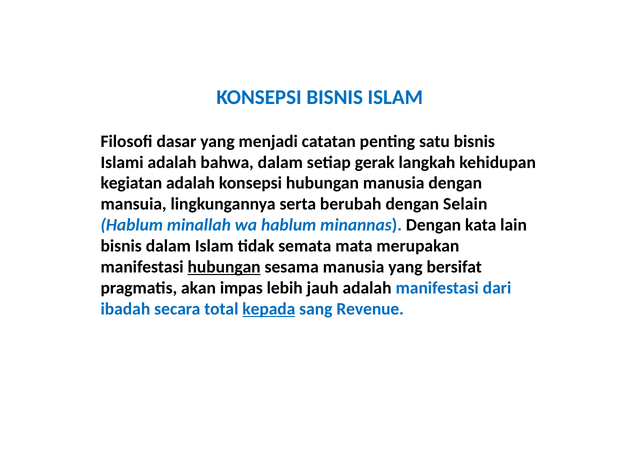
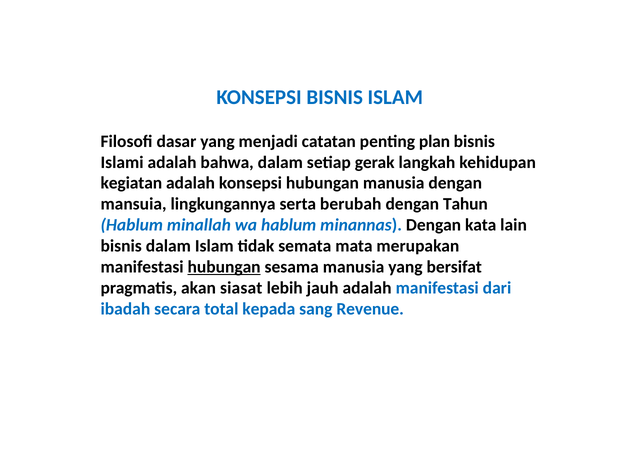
satu: satu -> plan
Selain: Selain -> Tahun
impas: impas -> siasat
kepada underline: present -> none
